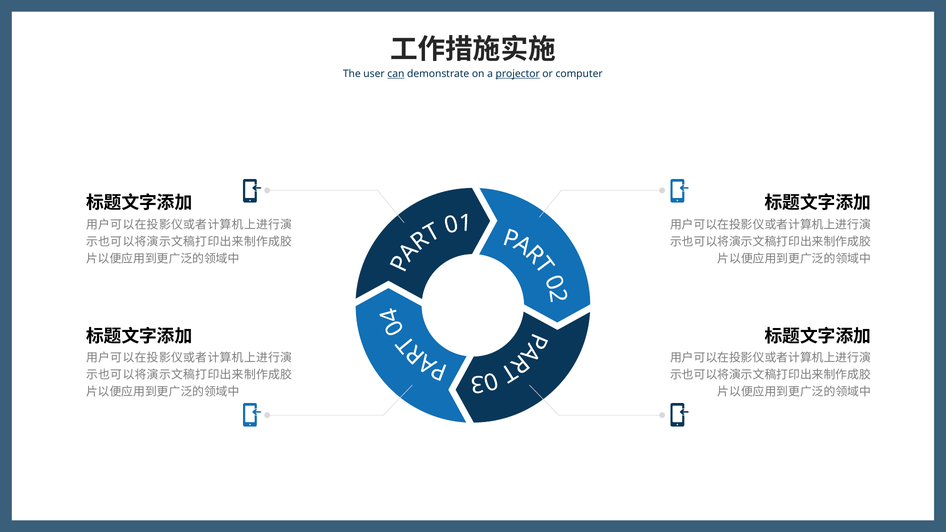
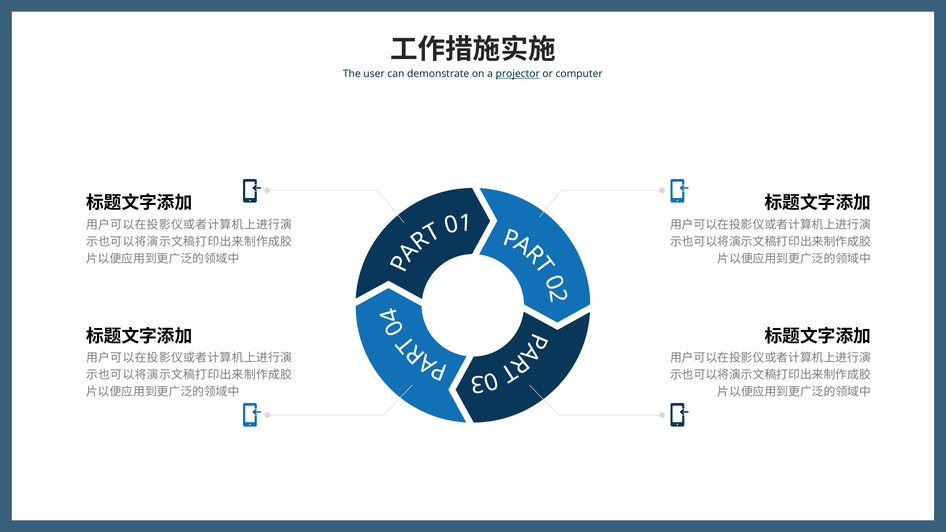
can underline: present -> none
